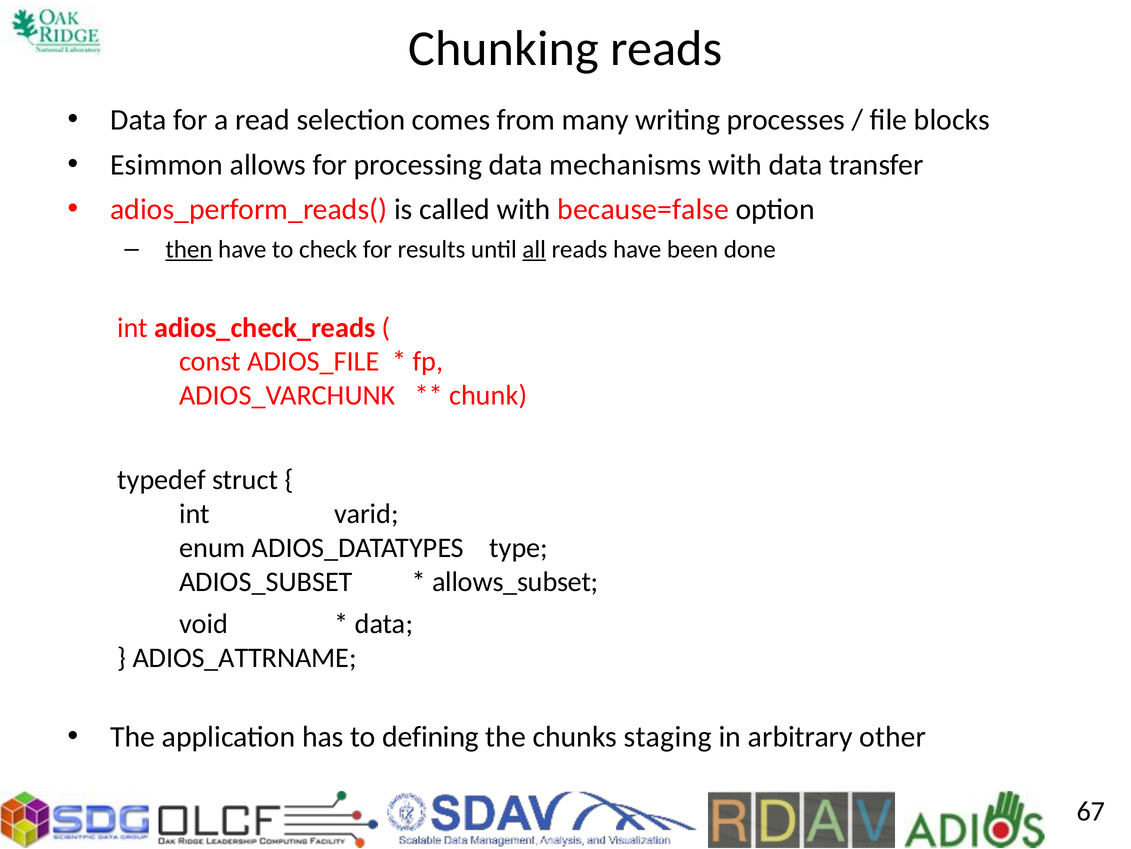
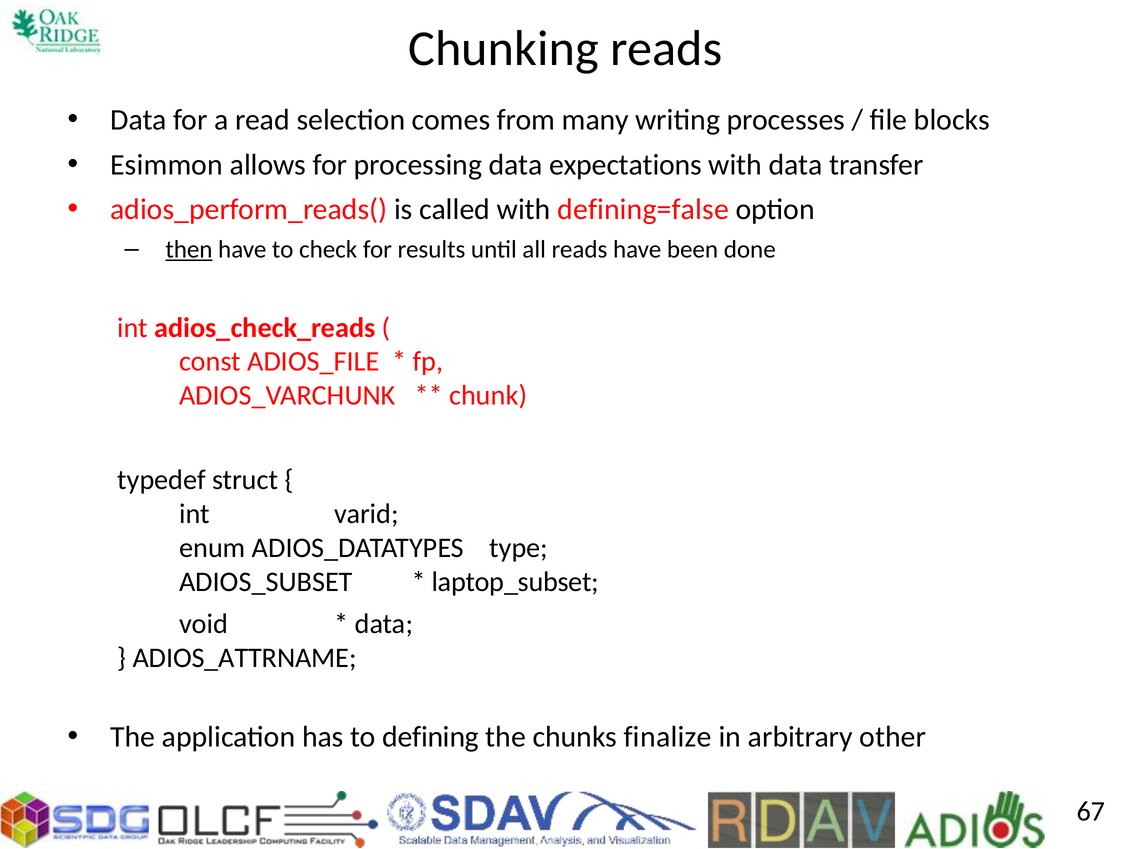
mechanisms: mechanisms -> expectations
because=false: because=false -> defining=false
all underline: present -> none
allows_subset: allows_subset -> laptop_subset
staging: staging -> finalize
